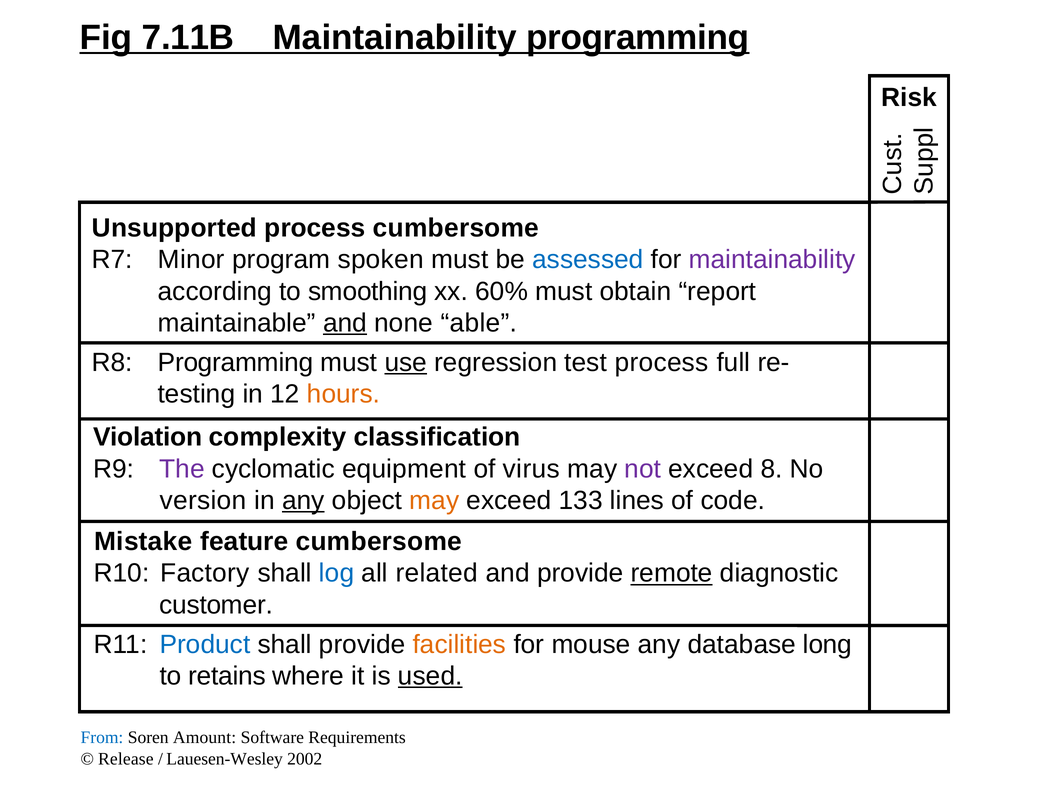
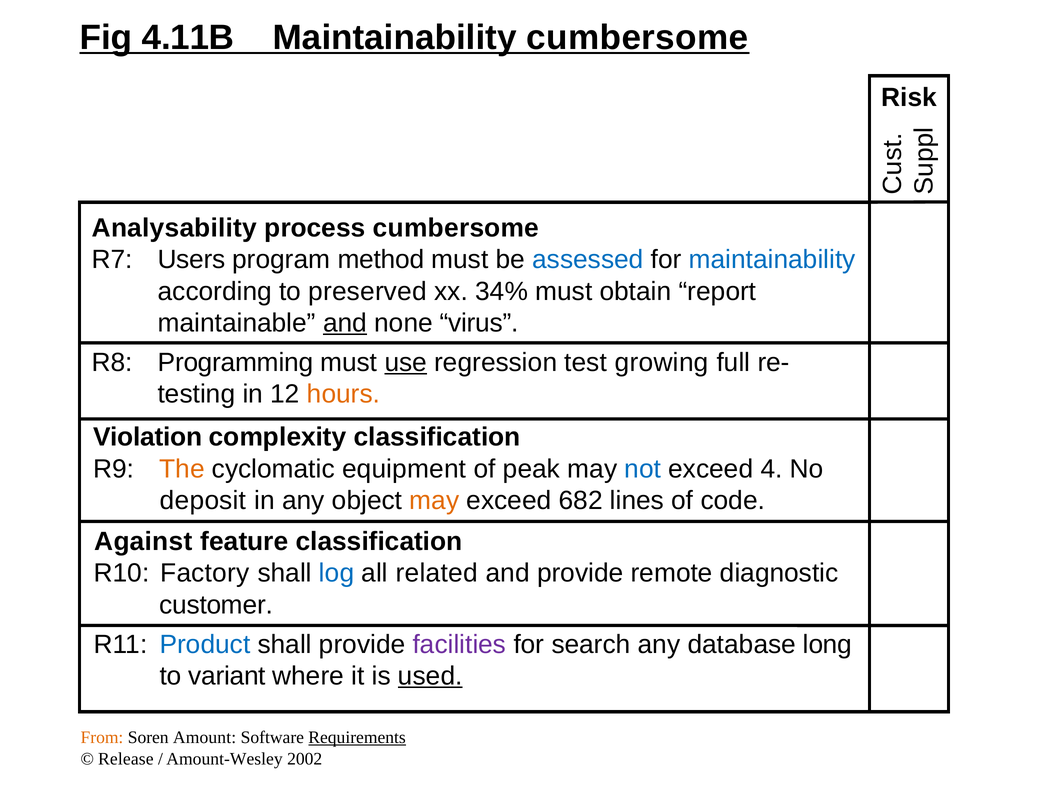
7.11B: 7.11B -> 4.11B
Maintainability programming: programming -> cumbersome
Unsupported: Unsupported -> Analysability
Minor: Minor -> Users
spoken: spoken -> method
maintainability at (772, 260) colour: purple -> blue
smoothing: smoothing -> preserved
60%: 60% -> 34%
able: able -> virus
test process: process -> growing
The colour: purple -> orange
virus: virus -> peak
not colour: purple -> blue
8: 8 -> 4
version: version -> deposit
any at (303, 500) underline: present -> none
133: 133 -> 682
Mistake: Mistake -> Against
feature cumbersome: cumbersome -> classification
remote underline: present -> none
facilities colour: orange -> purple
mouse: mouse -> search
retains: retains -> variant
From colour: blue -> orange
Requirements underline: none -> present
Lauesen-Wesley: Lauesen-Wesley -> Amount-Wesley
